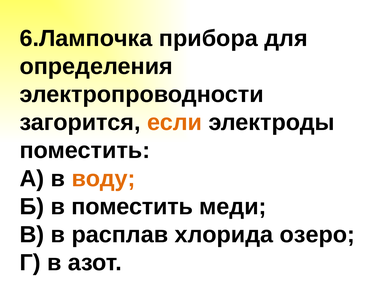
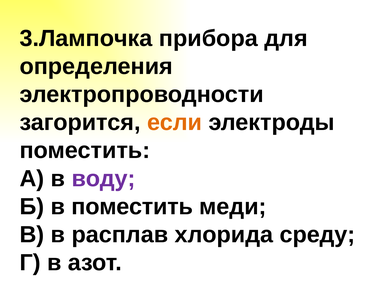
6.Лампочка: 6.Лампочка -> 3.Лампочка
воду colour: orange -> purple
озеро: озеро -> среду
